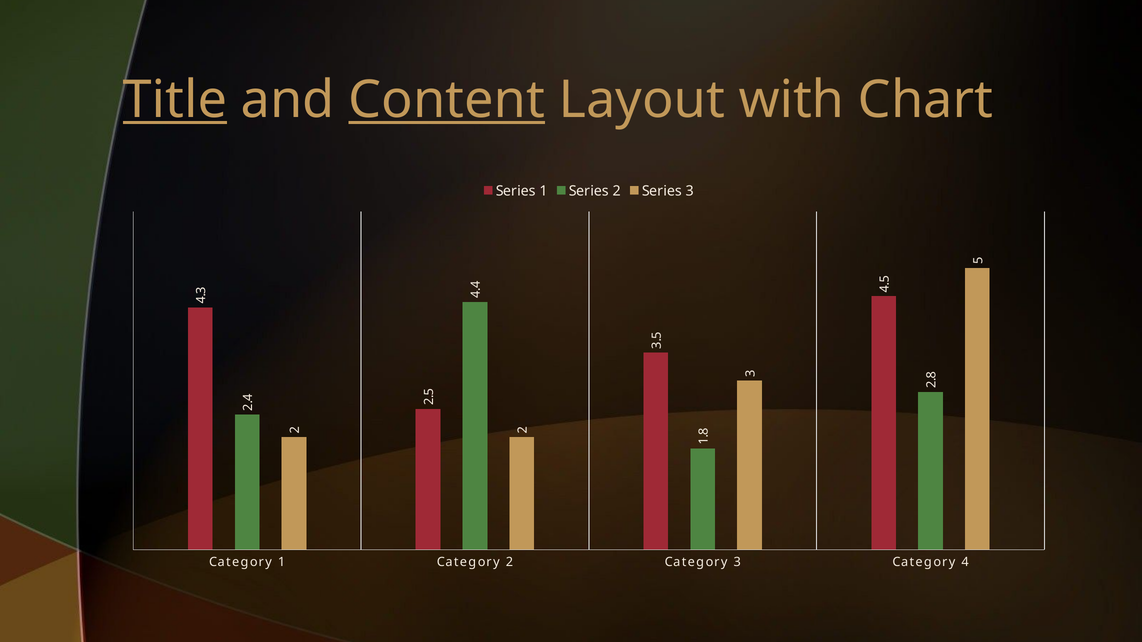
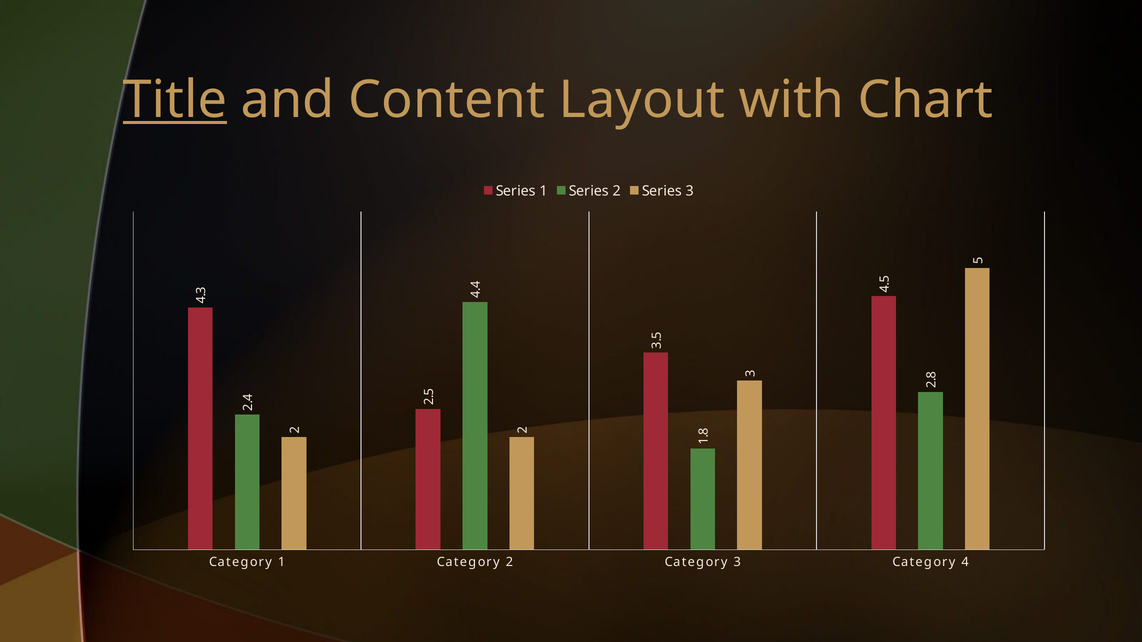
Content underline: present -> none
